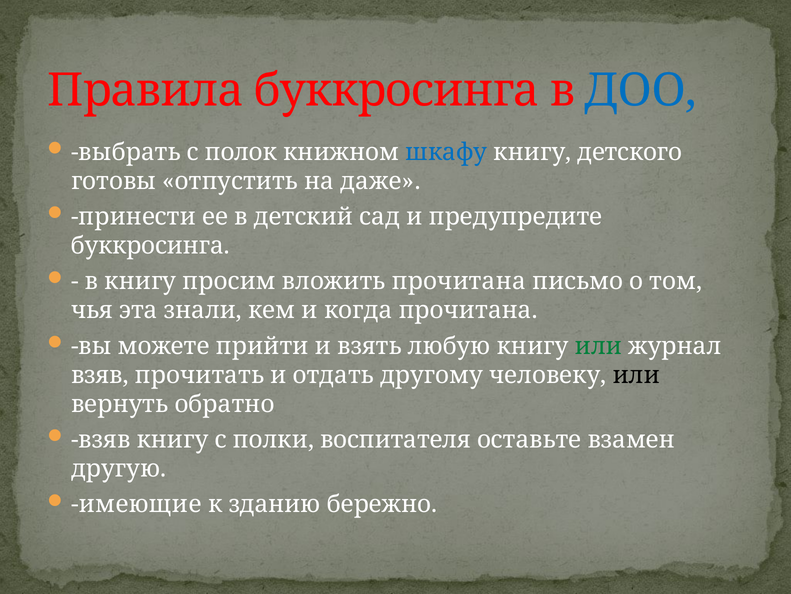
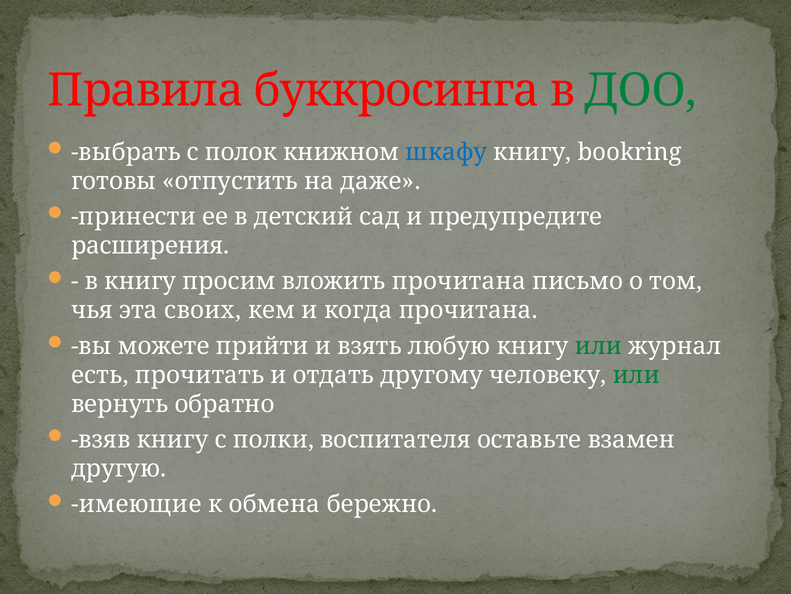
ДОО colour: blue -> green
детского: детского -> bookring
буккросинга at (150, 245): буккросинга -> расширения
знали: знали -> своих
взяв at (100, 375): взяв -> есть
или at (636, 375) colour: black -> green
зданию: зданию -> обмена
